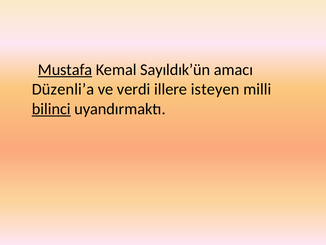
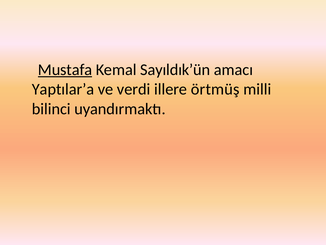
Düzenli’a: Düzenli’a -> Yaptılar’a
isteyen: isteyen -> örtmüş
bilinci underline: present -> none
